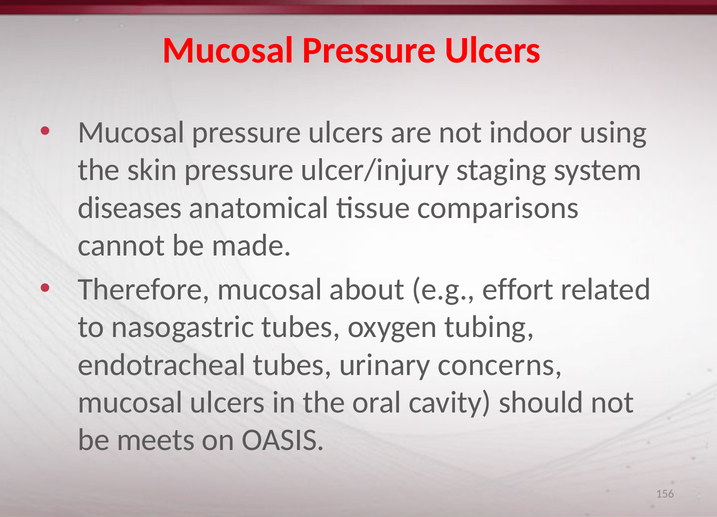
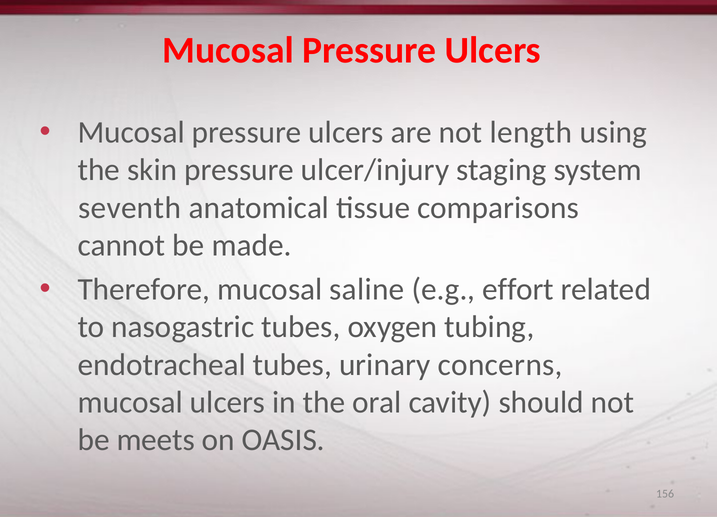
indoor: indoor -> length
diseases: diseases -> seventh
about: about -> saline
